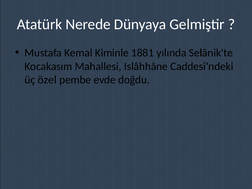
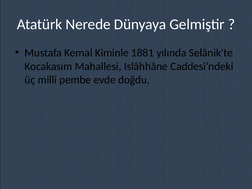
özel: özel -> milli
